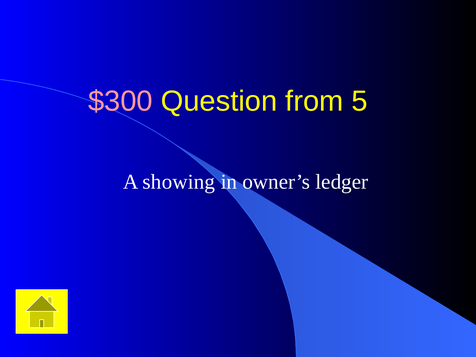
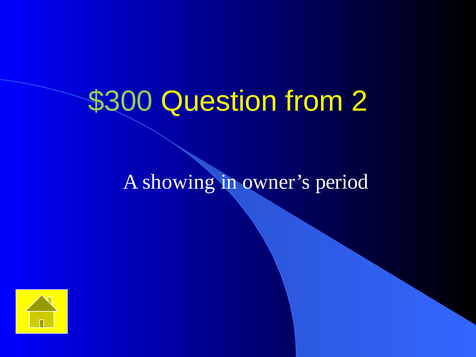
$300 colour: pink -> light green
5: 5 -> 2
ledger: ledger -> period
